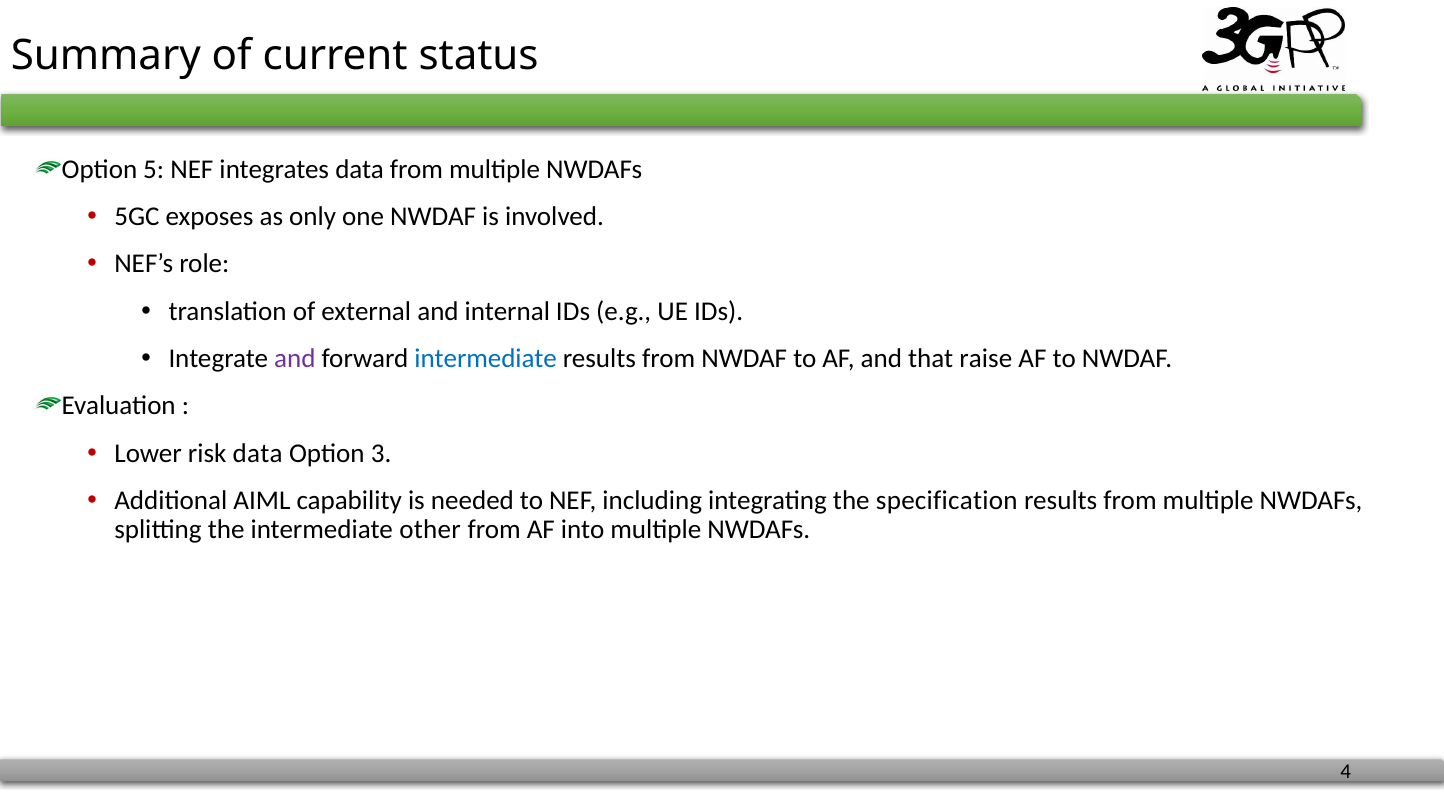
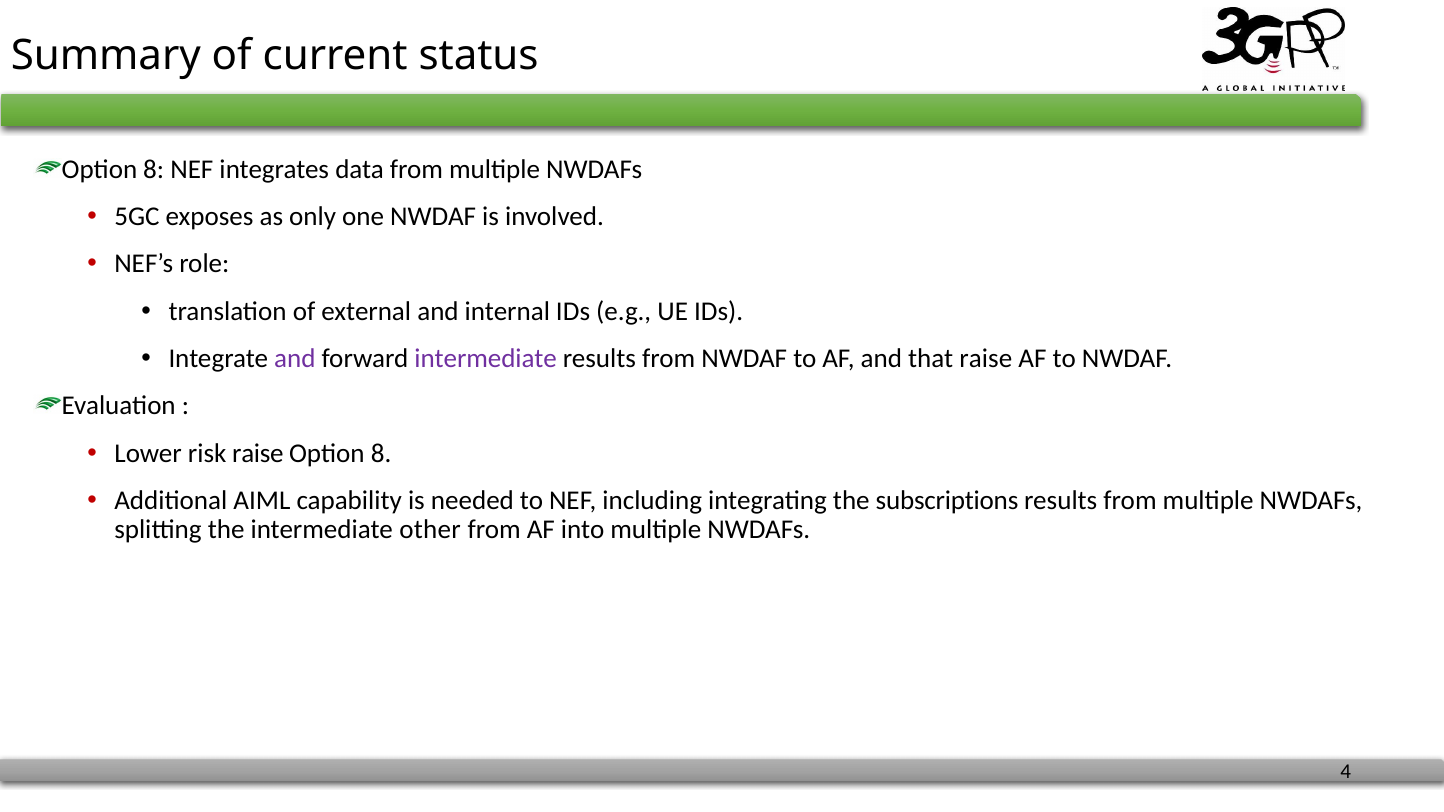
5 at (154, 169): 5 -> 8
intermediate at (486, 359) colour: blue -> purple
risk data: data -> raise
3 at (381, 453): 3 -> 8
specification: specification -> subscriptions
